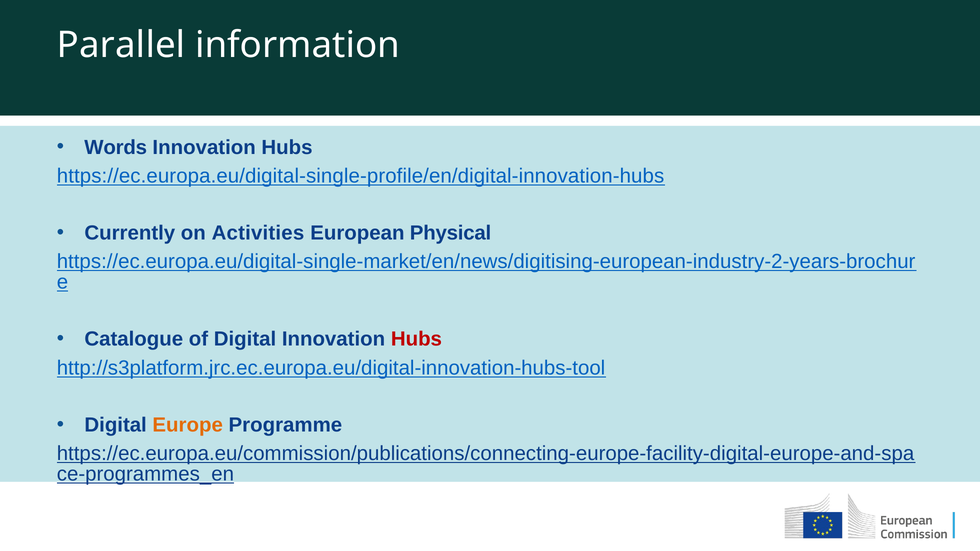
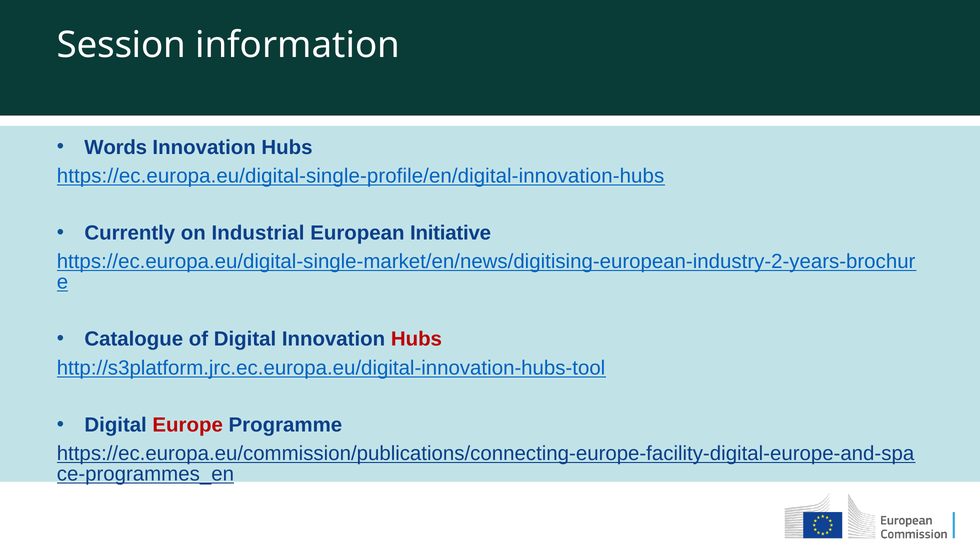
Parallel: Parallel -> Session
Activities: Activities -> Industrial
Physical: Physical -> Initiative
Europe colour: orange -> red
